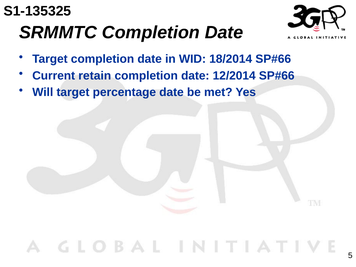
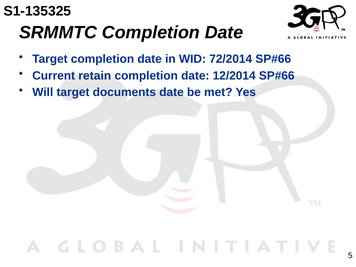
18/2014: 18/2014 -> 72/2014
percentage: percentage -> documents
